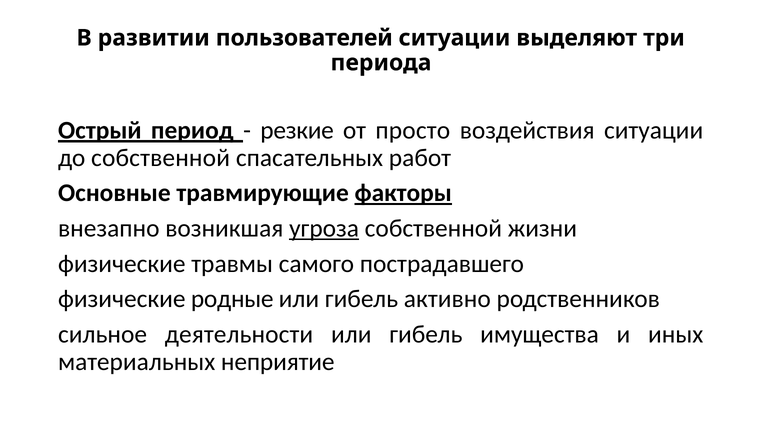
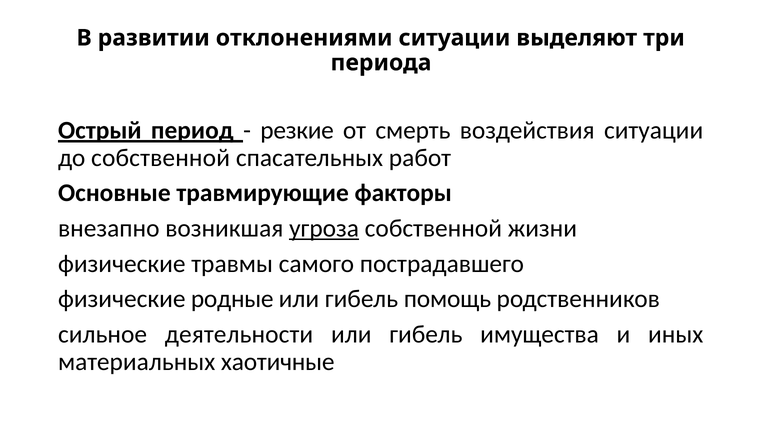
пользователей: пользователей -> отклонениями
просто: просто -> смерть
факторы underline: present -> none
активно: активно -> помощь
неприятие: неприятие -> хаотичные
